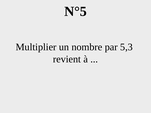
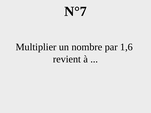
N°5: N°5 -> N°7
5,3: 5,3 -> 1,6
